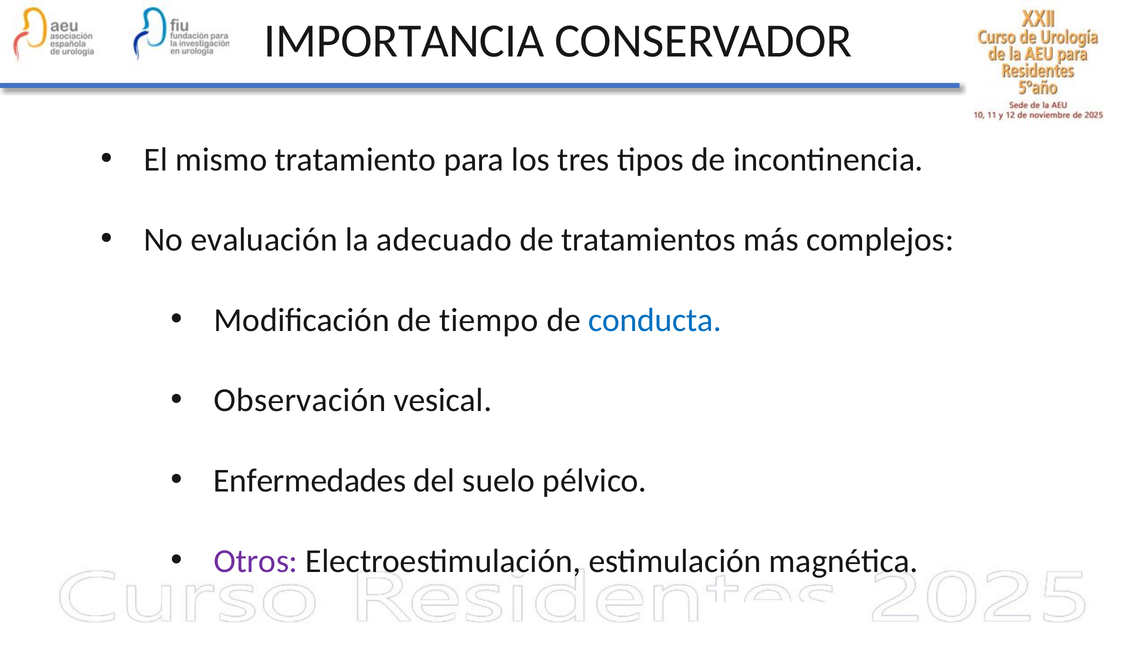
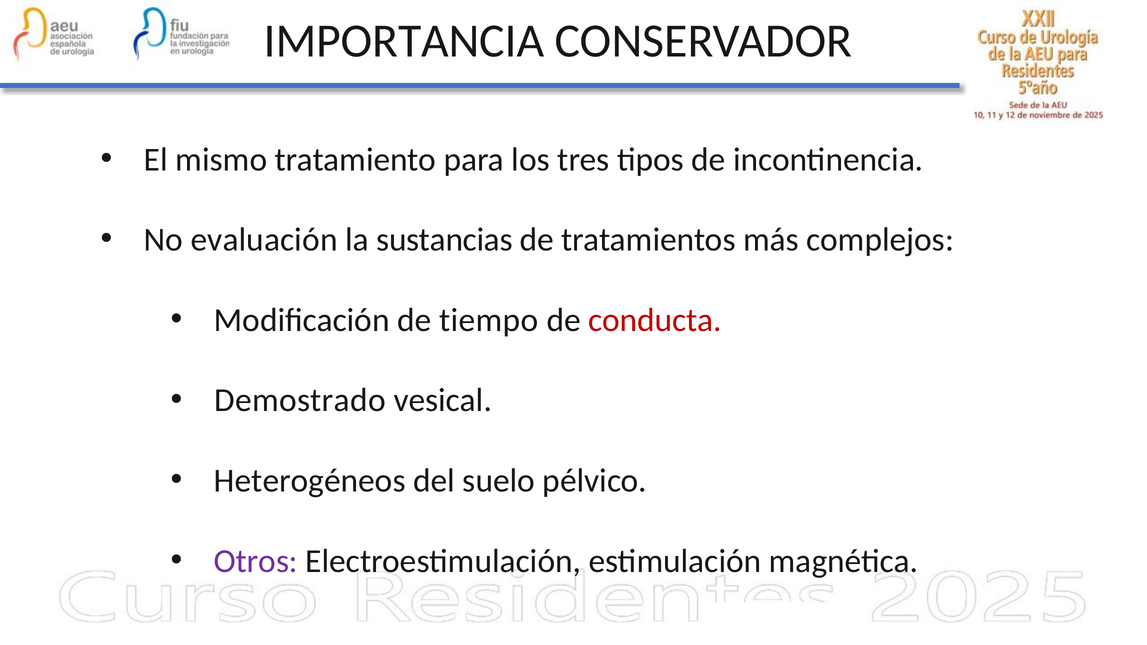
adecuado: adecuado -> sustancias
conducta colour: blue -> red
Observación: Observación -> Demostrado
Enfermedades: Enfermedades -> Heterogéneos
